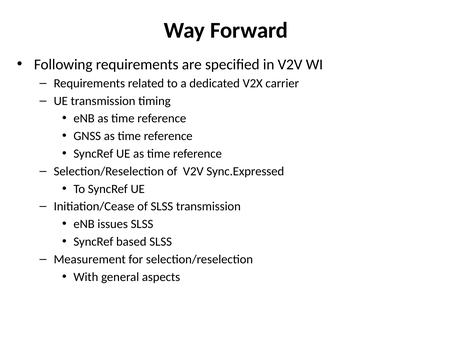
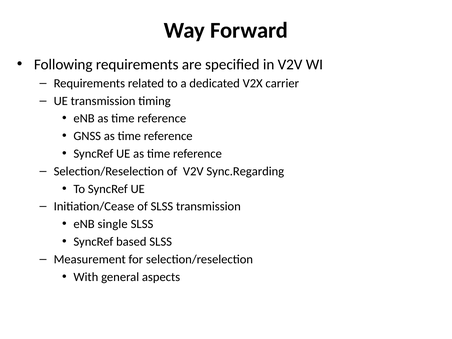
Sync.Expressed: Sync.Expressed -> Sync.Regarding
issues: issues -> single
